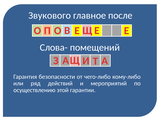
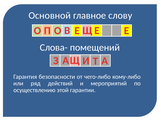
Звукового: Звукового -> Основной
после: после -> слову
